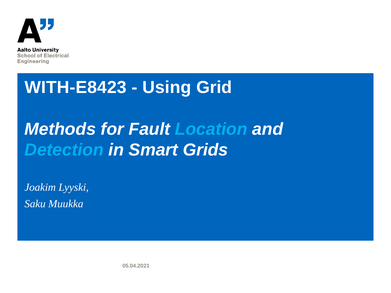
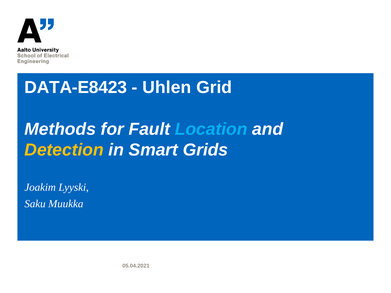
WITH-E8423: WITH-E8423 -> DATA-E8423
Using: Using -> Uhlen
Detection colour: light blue -> yellow
